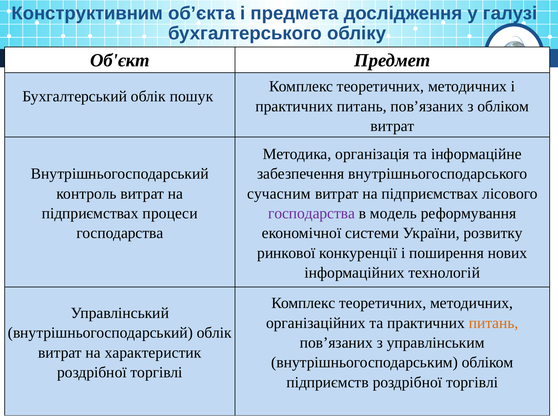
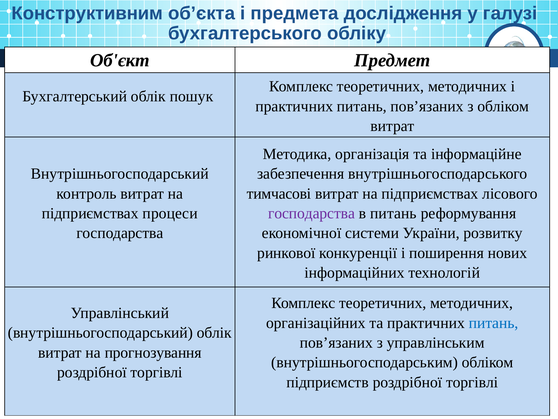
сучасним: сучасним -> тимчасові
в модель: модель -> питань
питань at (494, 323) colour: orange -> blue
характеристик: характеристик -> прогнозування
